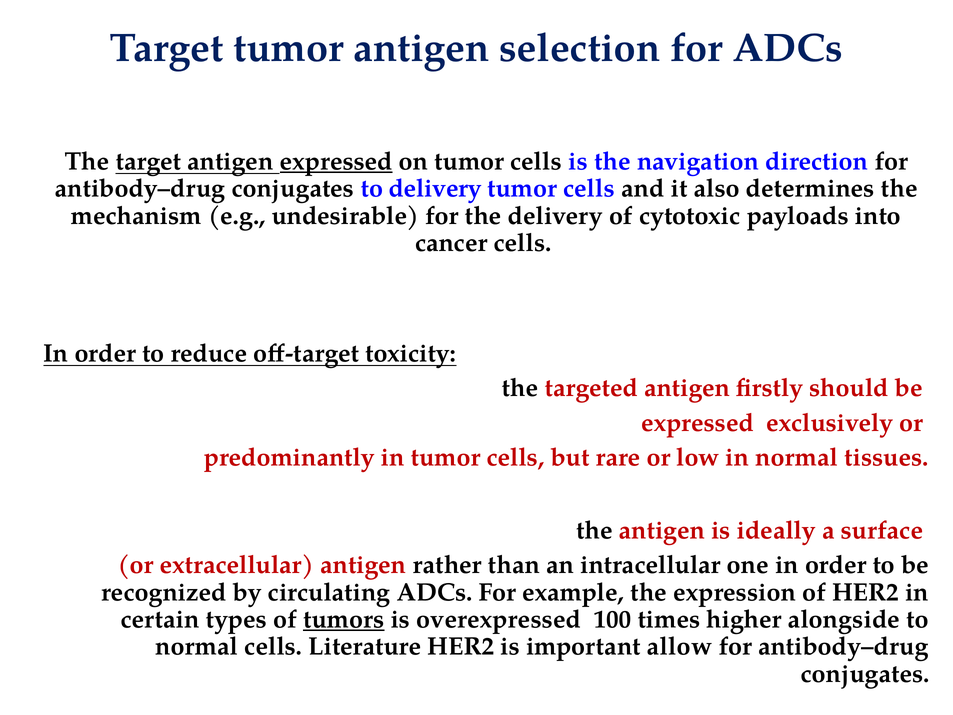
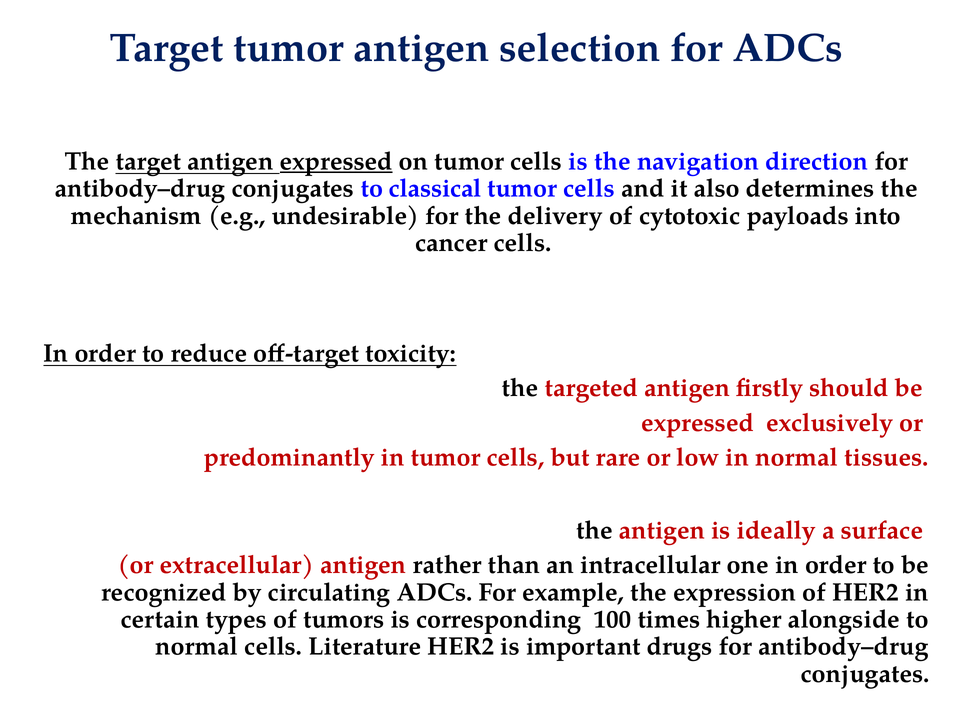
to delivery: delivery -> classical
tumors underline: present -> none
overexpressed: overexpressed -> corresponding
allow: allow -> drugs
